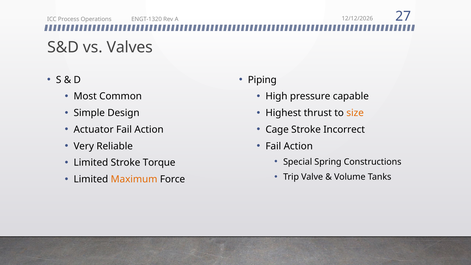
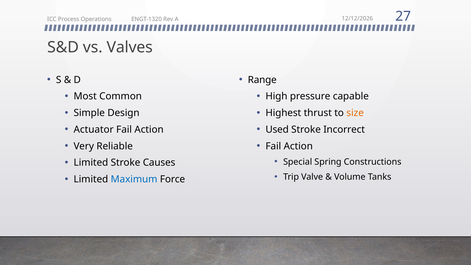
Piping: Piping -> Range
Cage: Cage -> Used
Torque: Torque -> Causes
Maximum colour: orange -> blue
